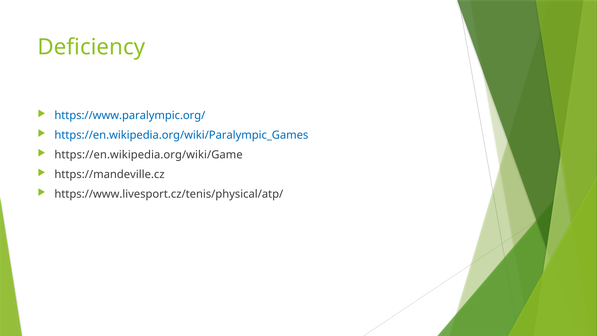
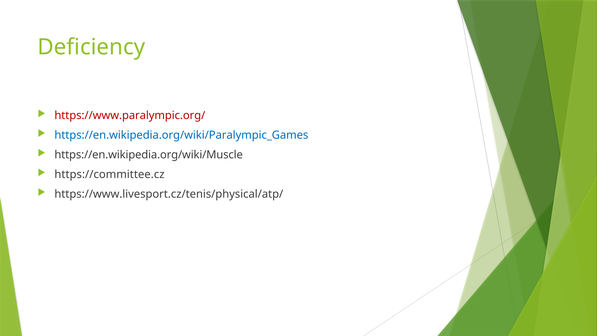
https://www.paralympic.org/ colour: blue -> red
https://en.wikipedia.org/wiki/Game: https://en.wikipedia.org/wiki/Game -> https://en.wikipedia.org/wiki/Muscle
https://mandeville.cz: https://mandeville.cz -> https://committee.cz
